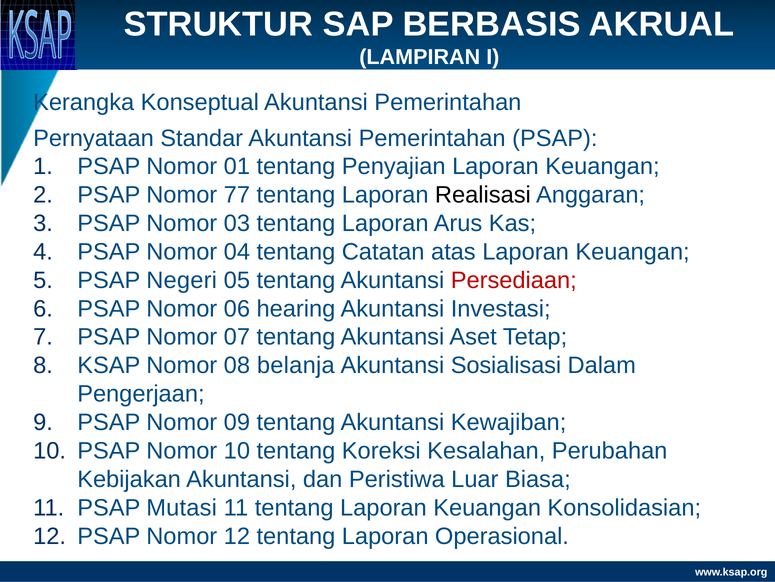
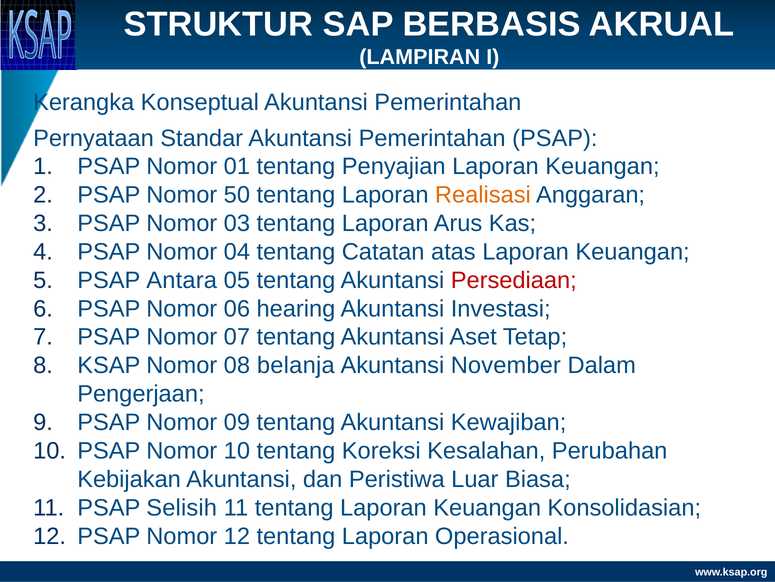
77: 77 -> 50
Realisasi colour: black -> orange
Negeri: Negeri -> Antara
Sosialisasi: Sosialisasi -> November
Mutasi: Mutasi -> Selisih
